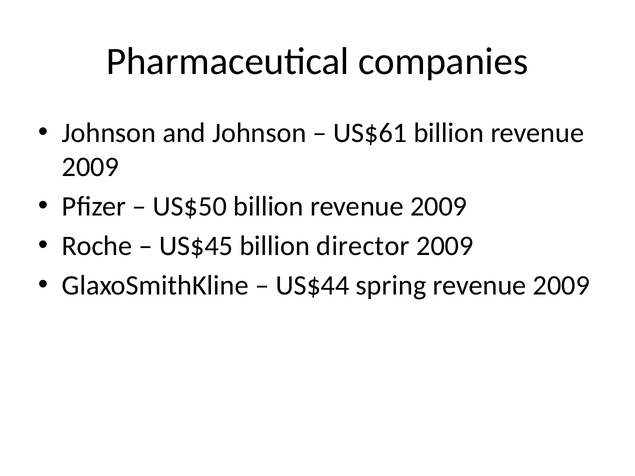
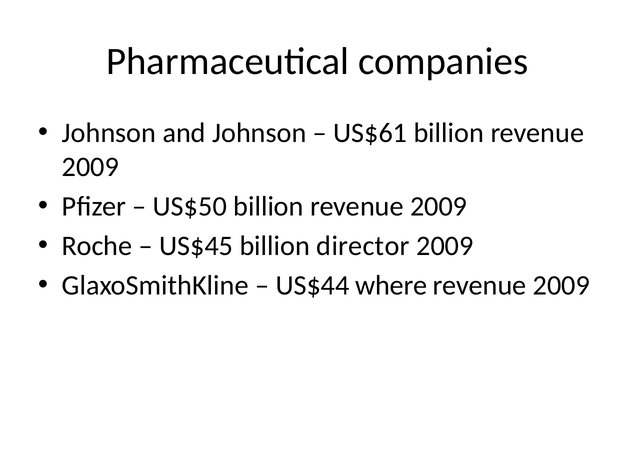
spring: spring -> where
